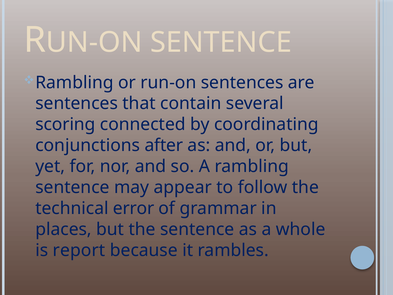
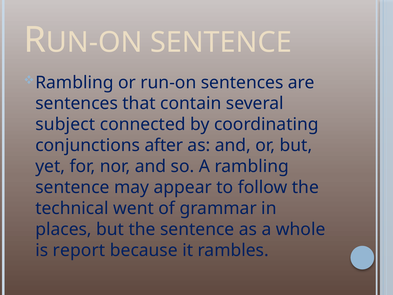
scoring: scoring -> subject
error: error -> went
